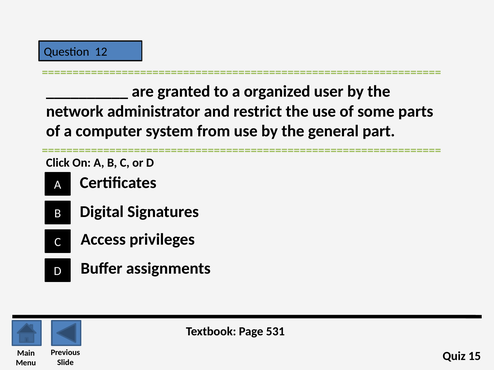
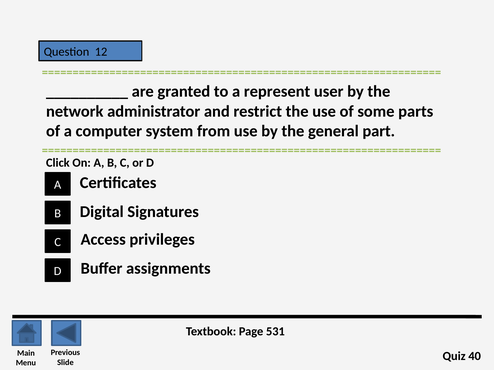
organized: organized -> represent
15: 15 -> 40
